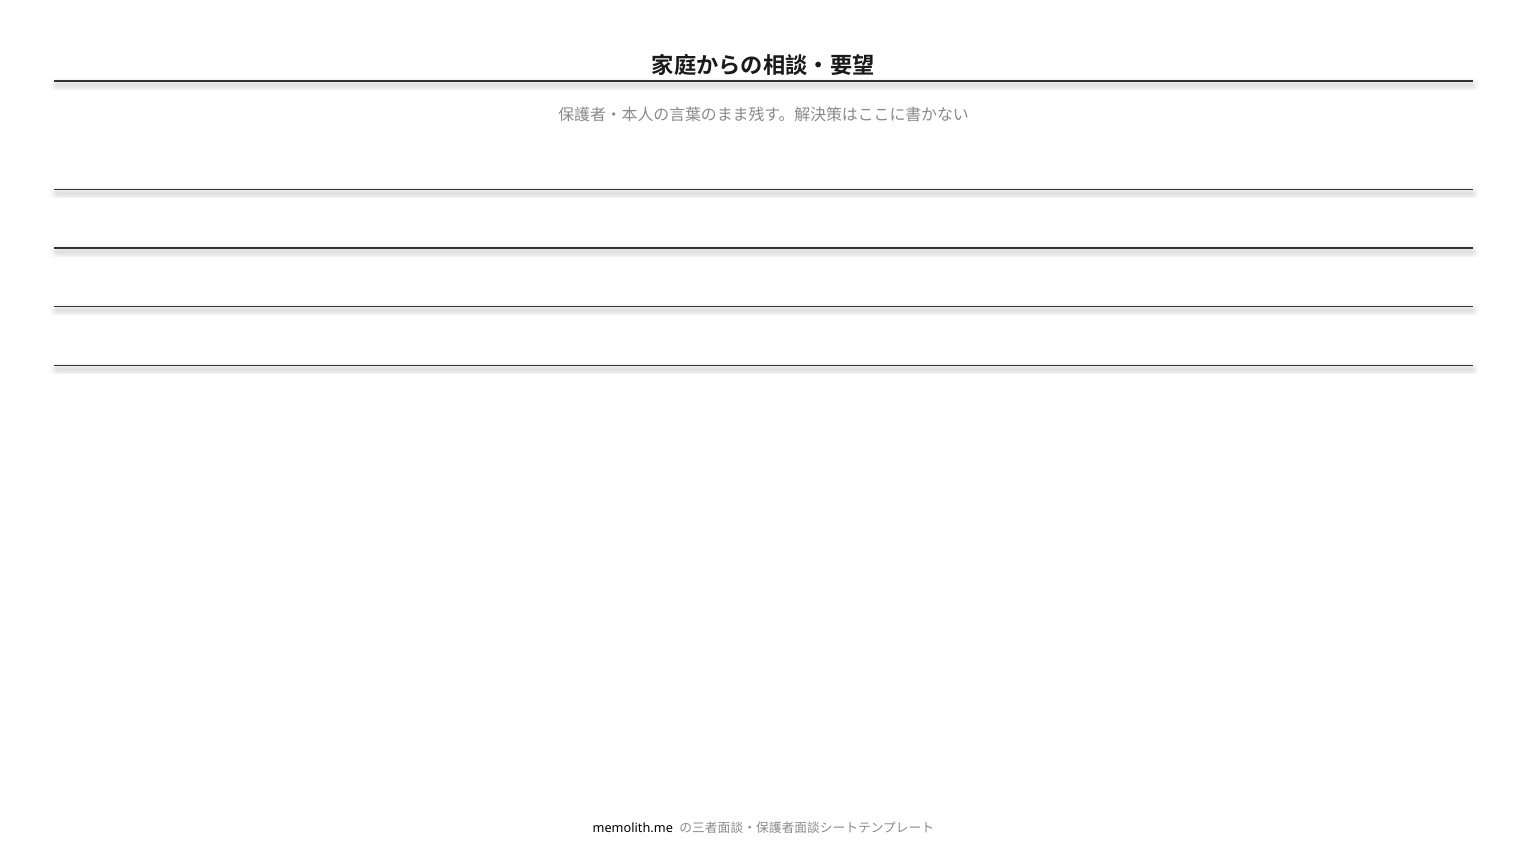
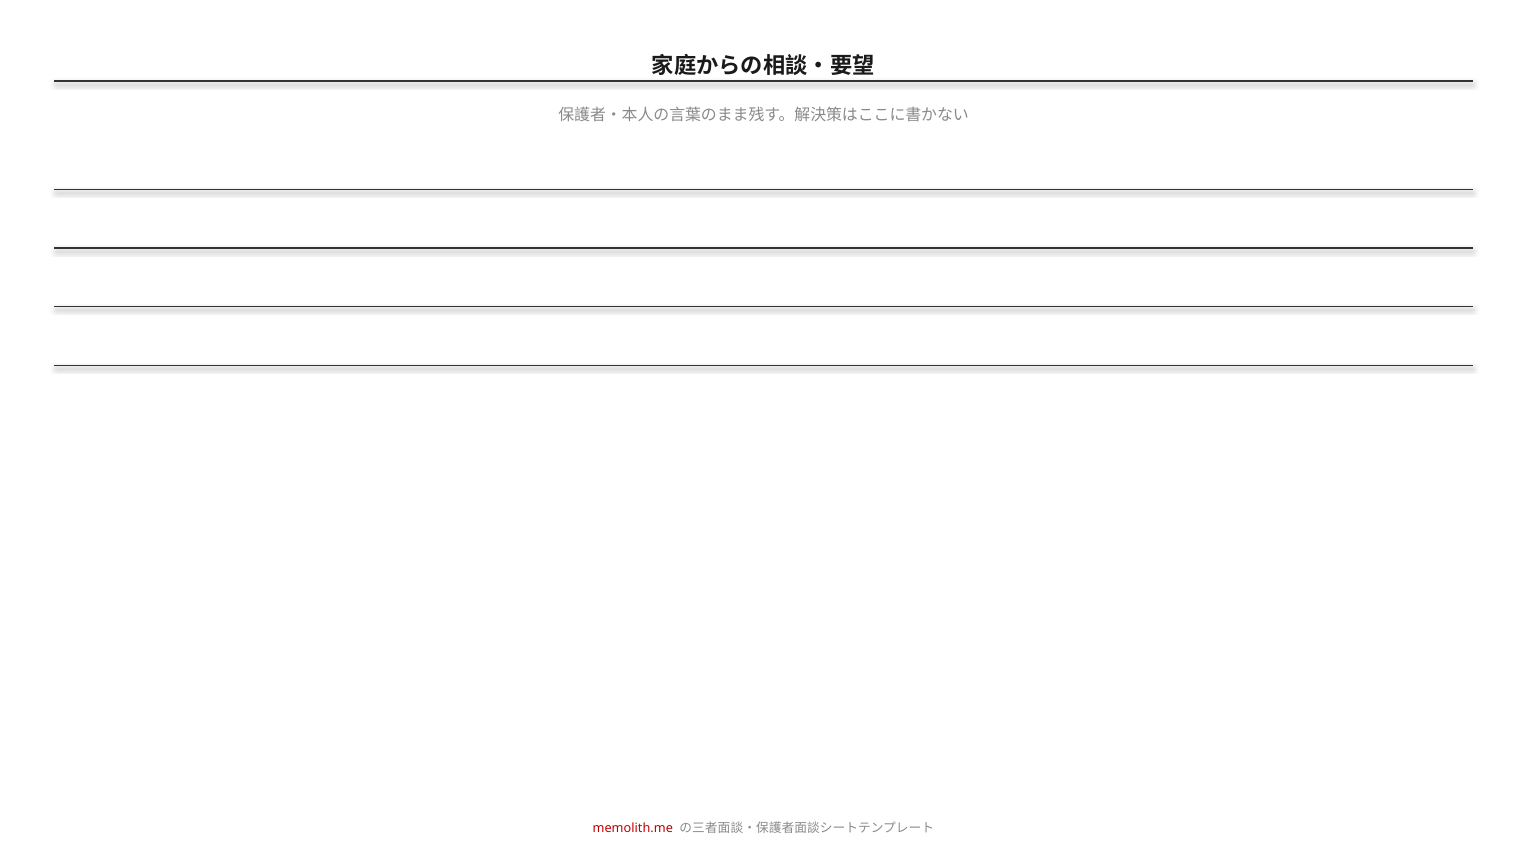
memolith.me colour: black -> red
